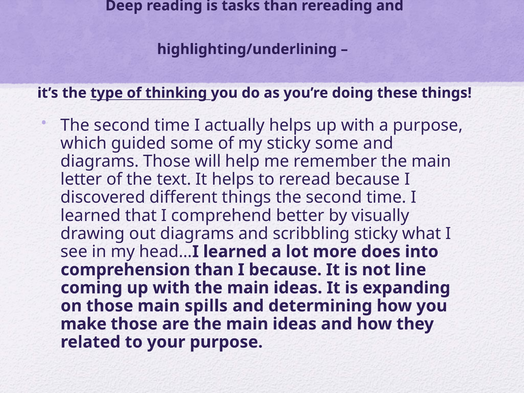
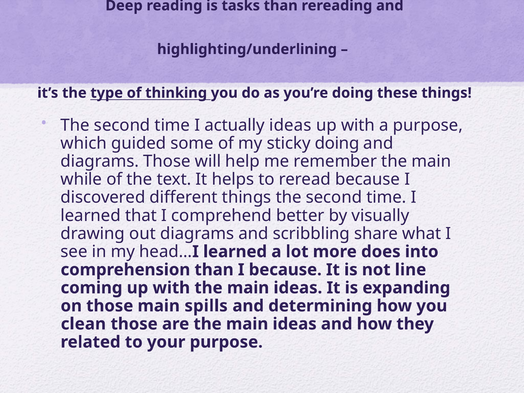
actually helps: helps -> ideas
sticky some: some -> doing
letter: letter -> while
scribbling sticky: sticky -> share
make: make -> clean
